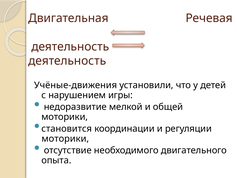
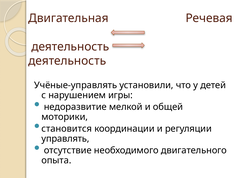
Учёные-движения: Учёные-движения -> Учёные-управлять
моторики at (65, 138): моторики -> управлять
